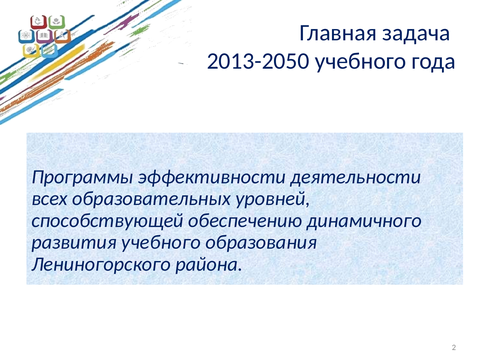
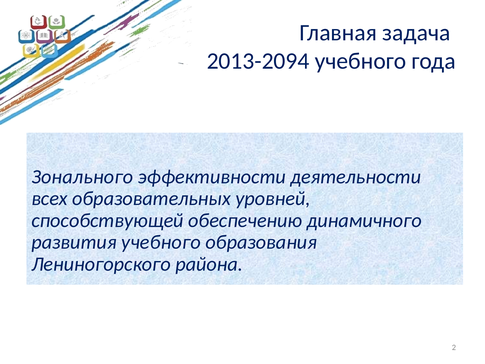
2013-2050: 2013-2050 -> 2013-2094
Программы: Программы -> Зонального
